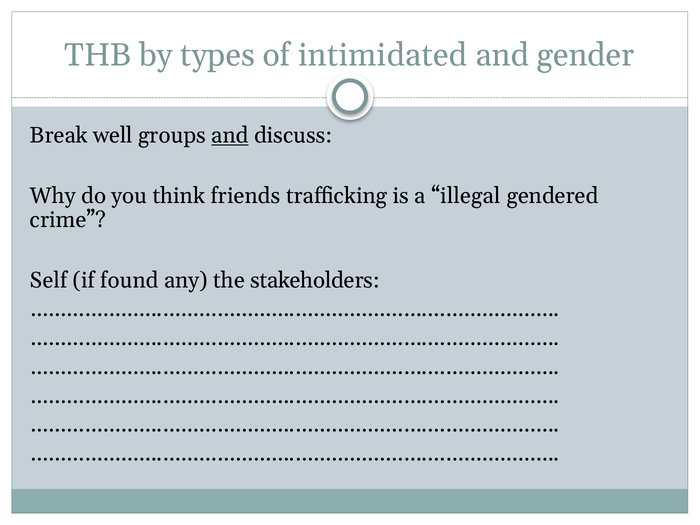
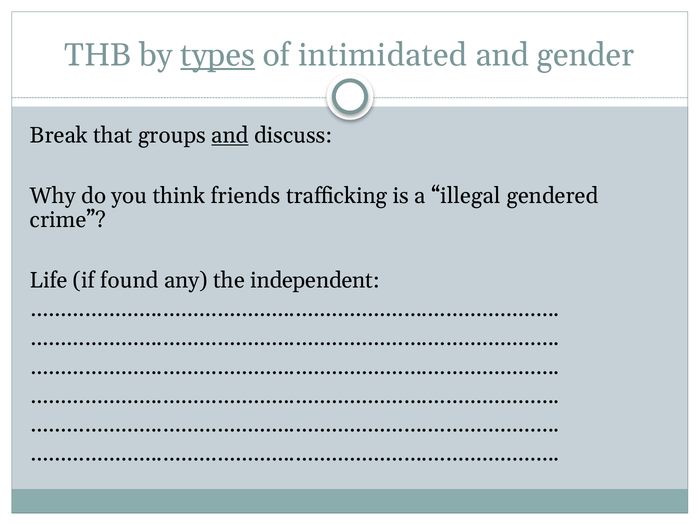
types underline: none -> present
well: well -> that
Self: Self -> Life
stakeholders: stakeholders -> independent
